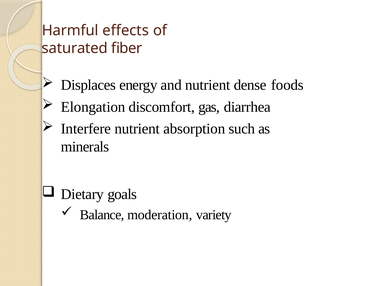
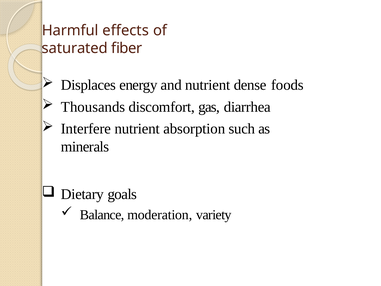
Elongation: Elongation -> Thousands
